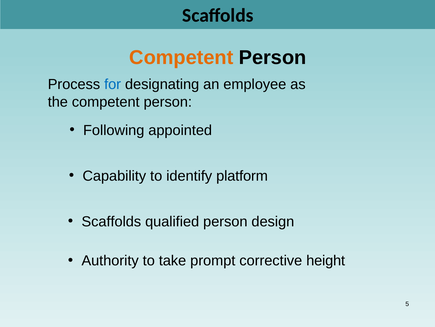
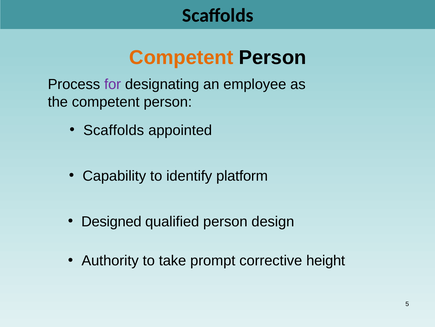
for colour: blue -> purple
Following at (114, 130): Following -> Scaffolds
Scaffolds at (111, 221): Scaffolds -> Designed
